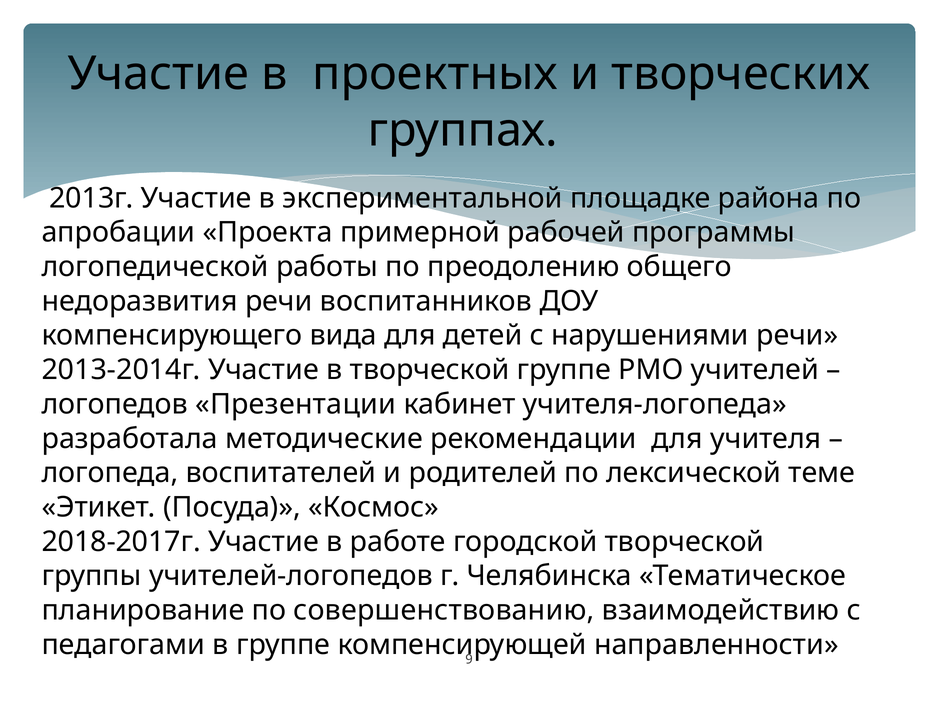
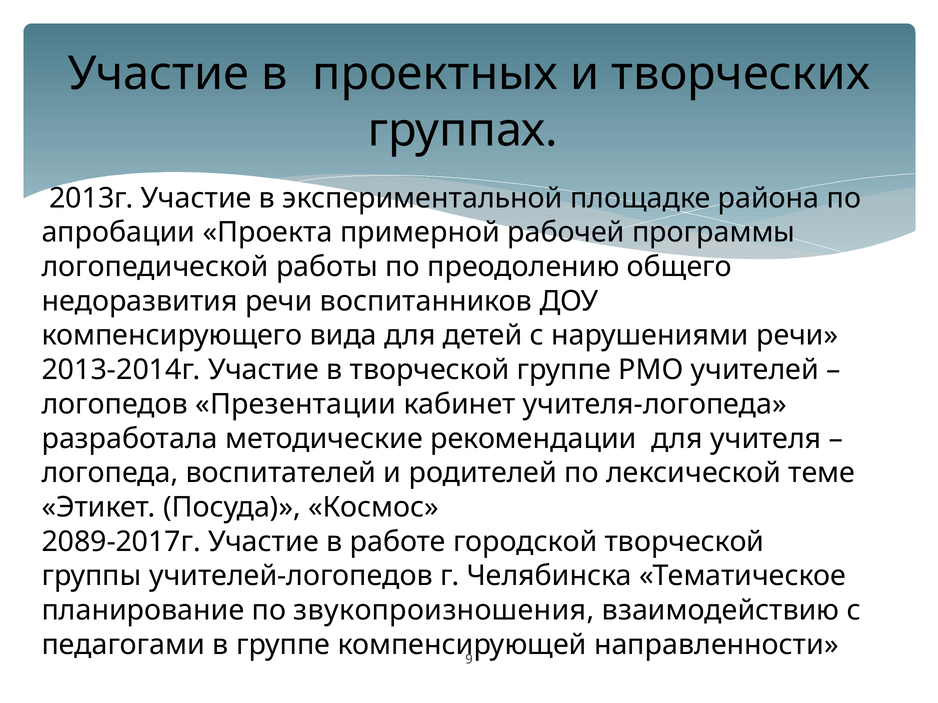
2018-2017г: 2018-2017г -> 2089-2017г
совершенствованию: совершенствованию -> звукопроизношения
